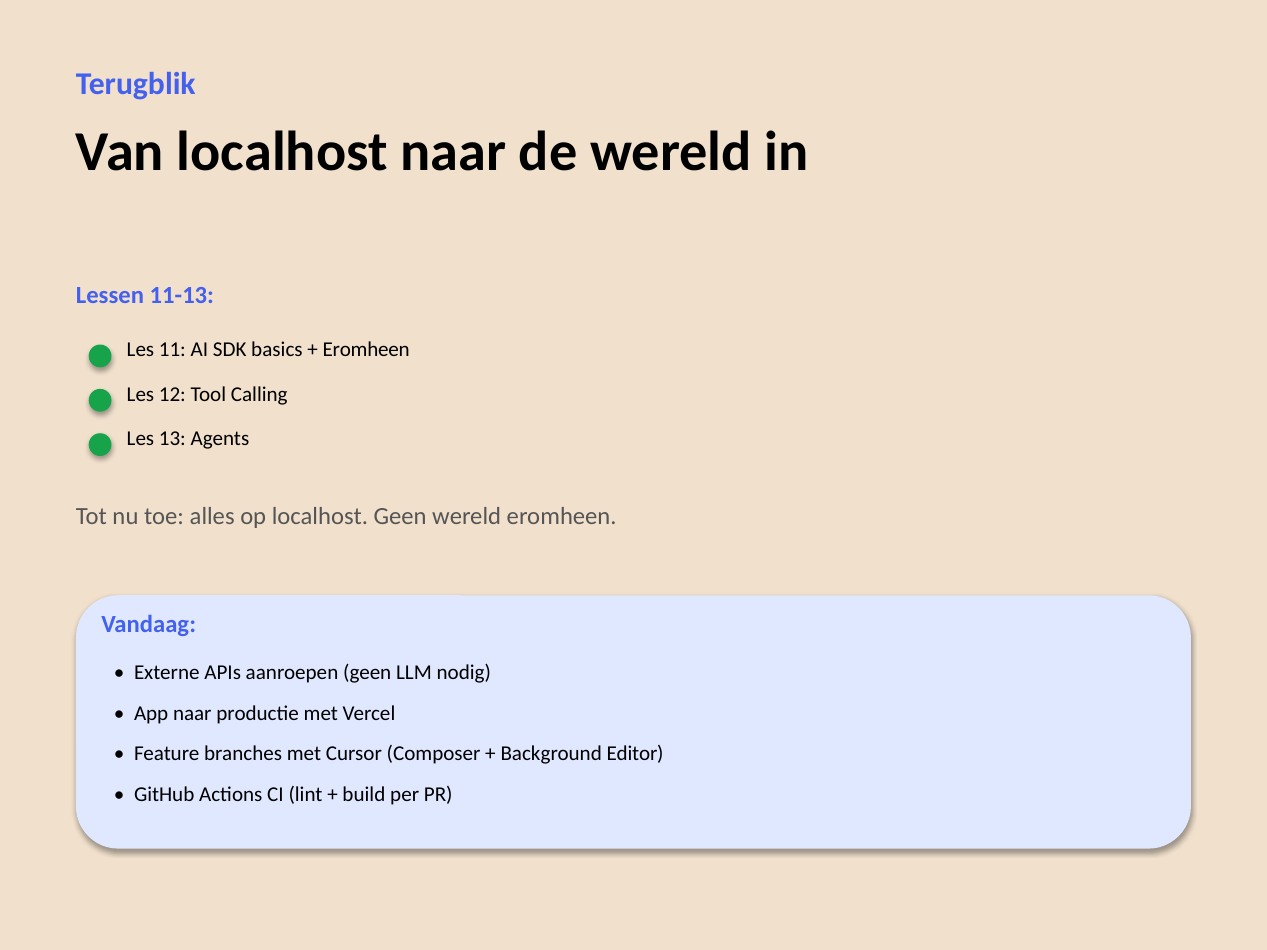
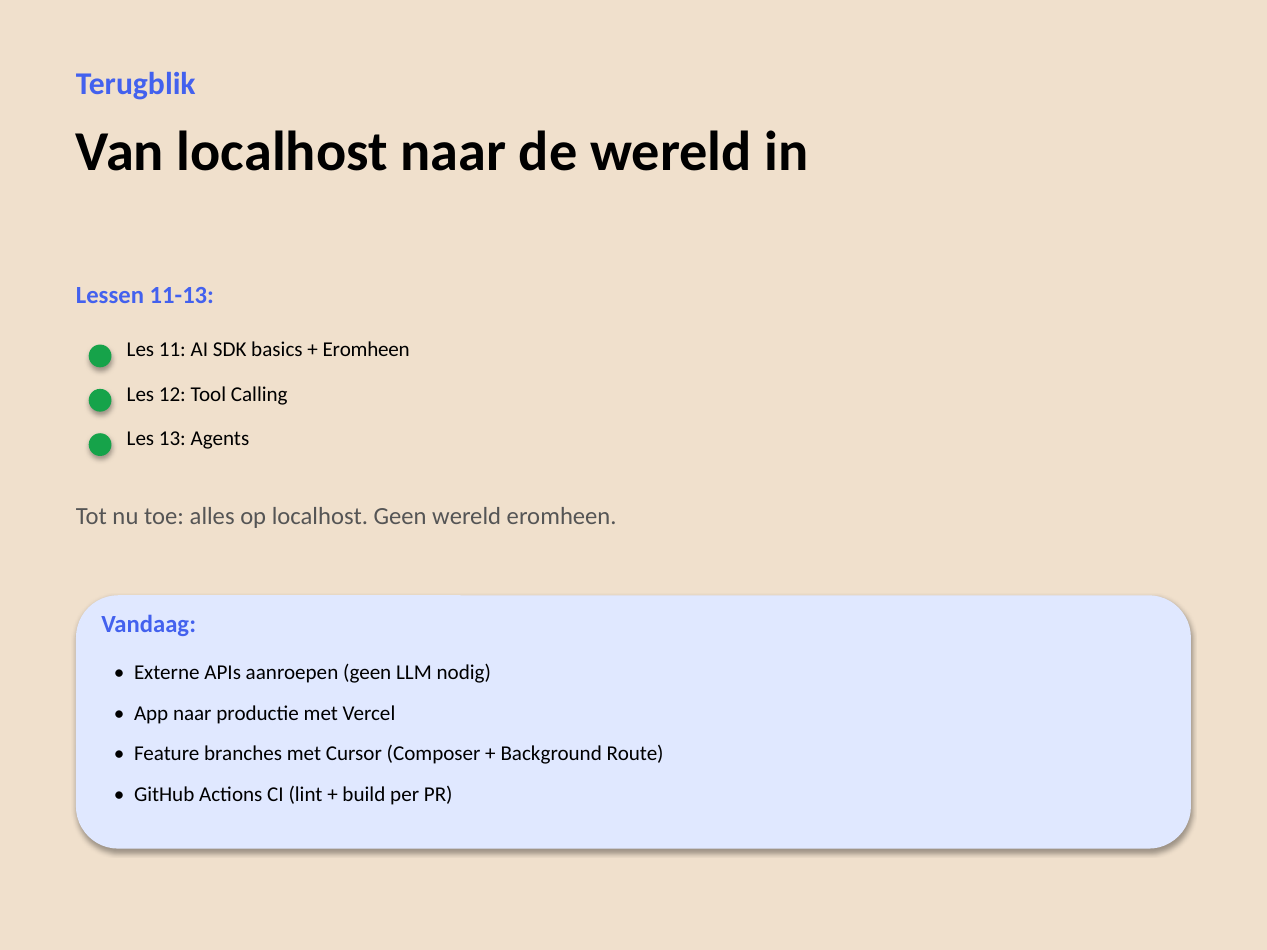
Editor: Editor -> Route
